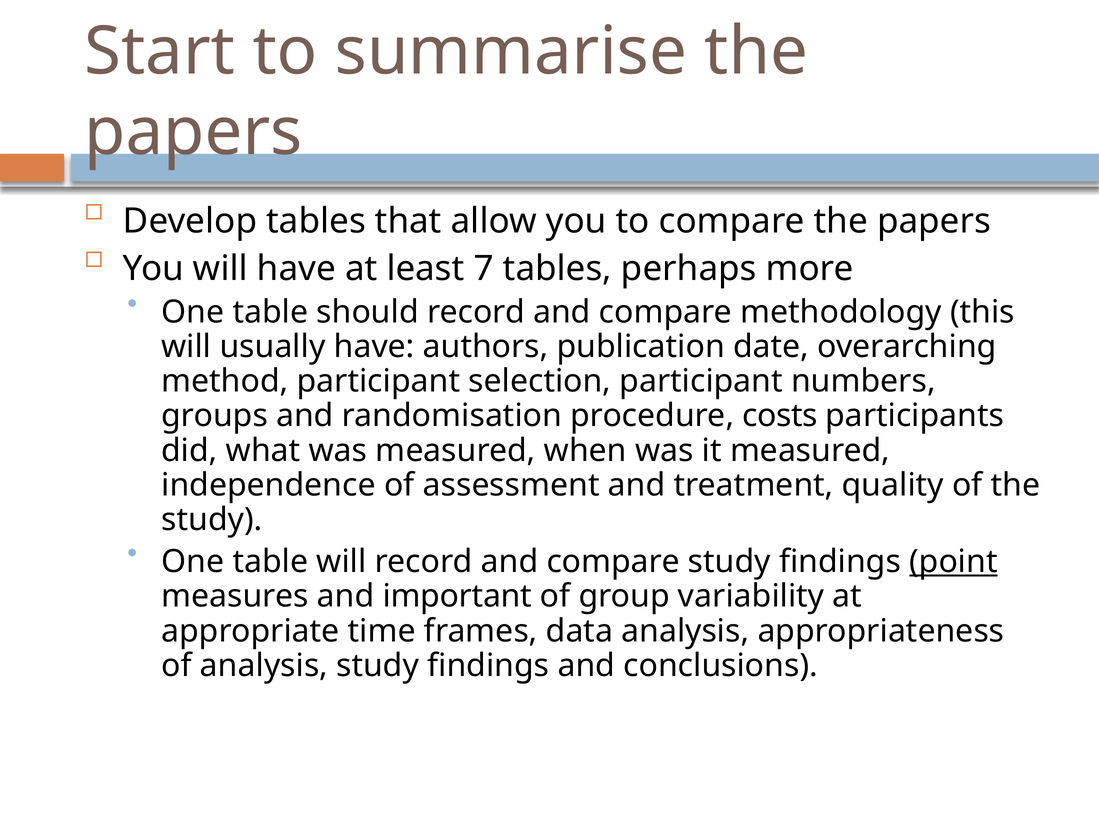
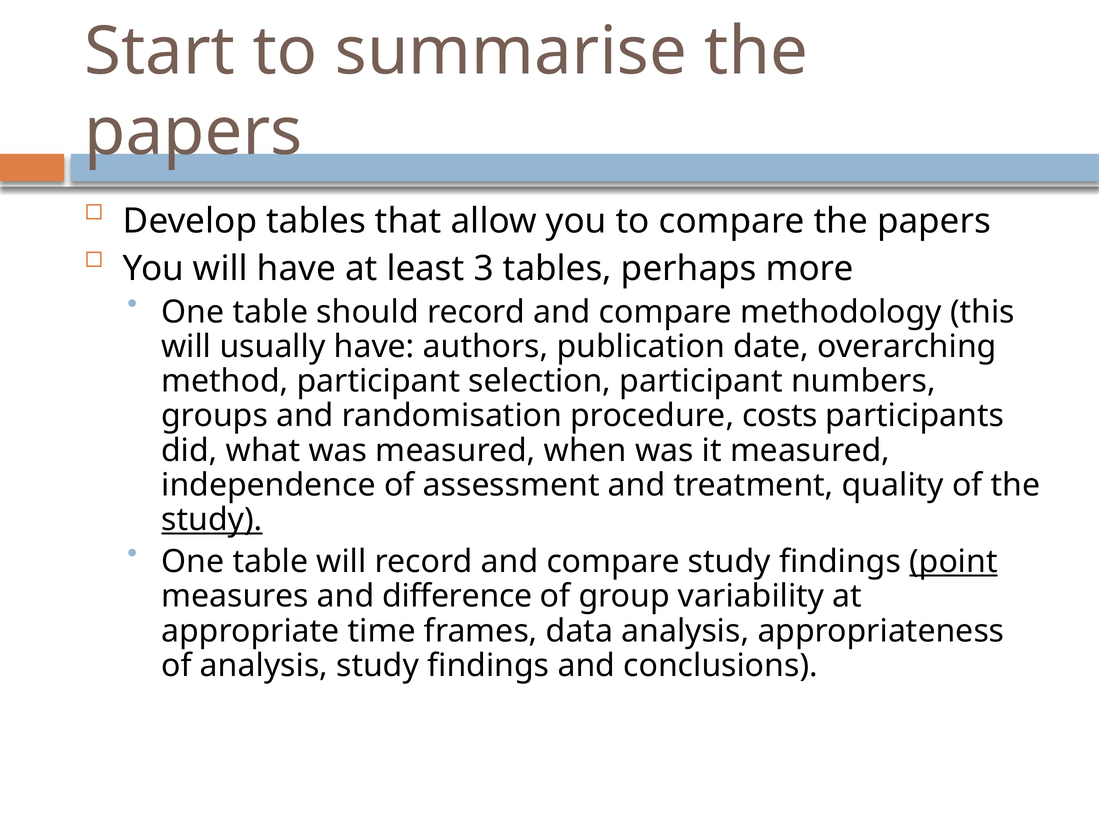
7: 7 -> 3
study at (212, 520) underline: none -> present
important: important -> difference
